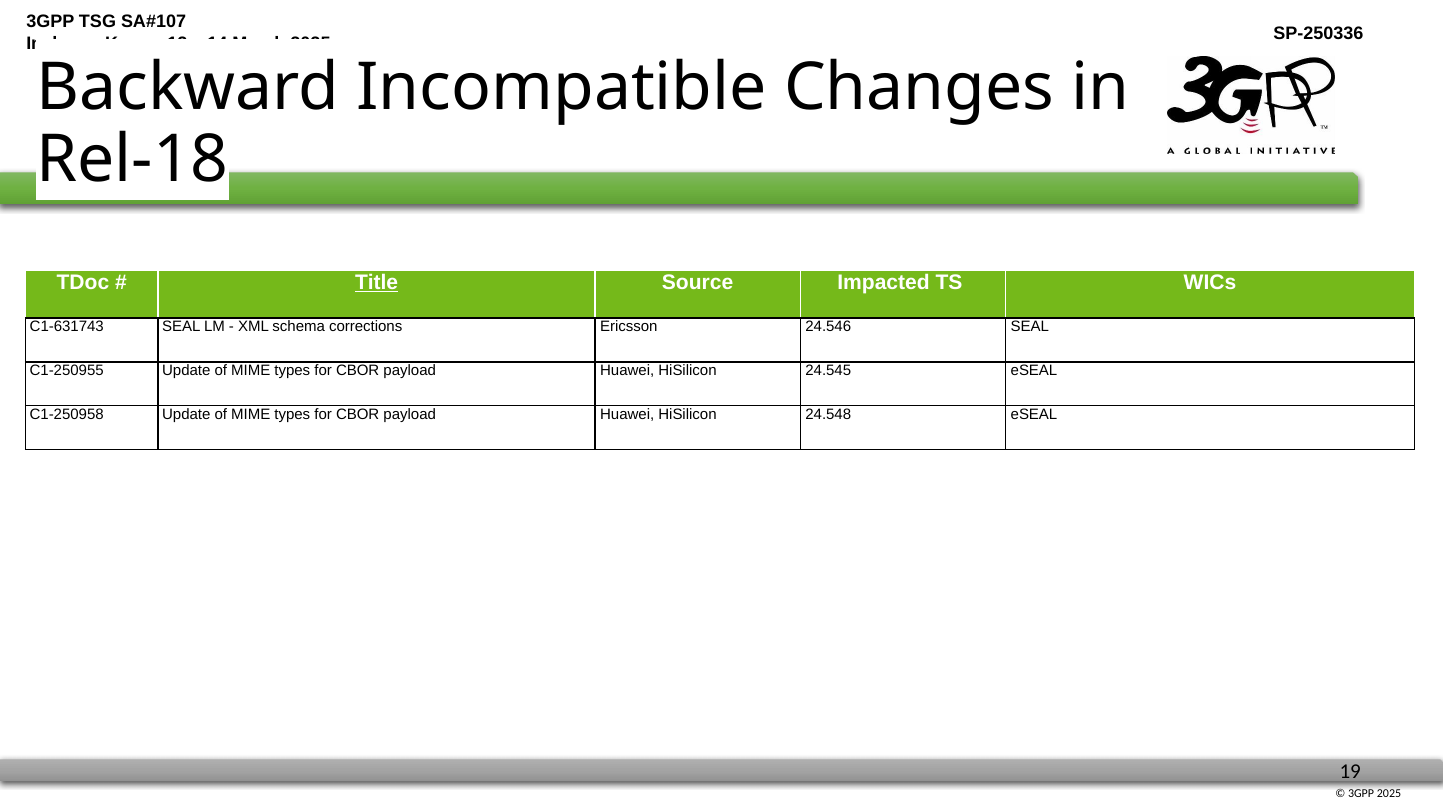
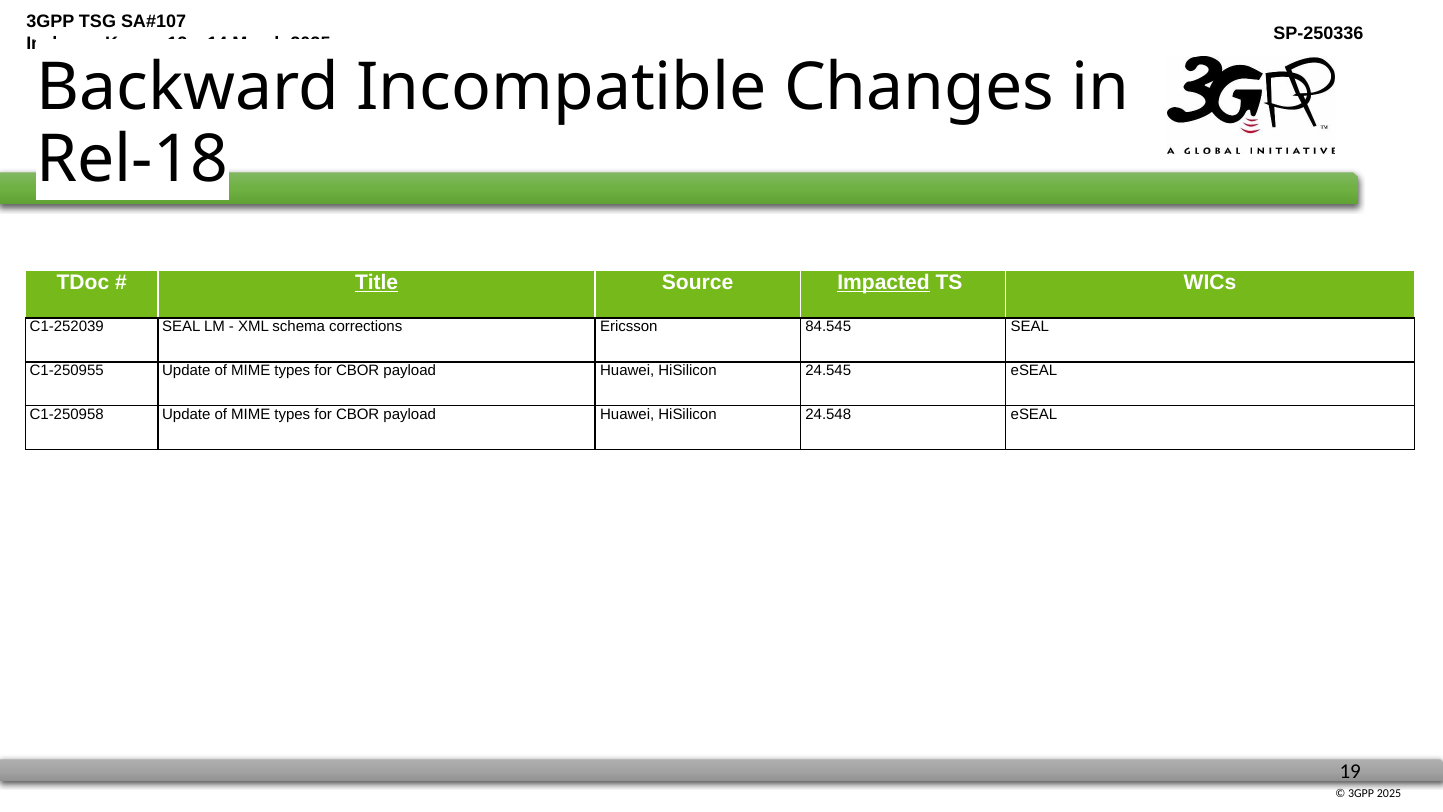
Impacted underline: none -> present
C1-631743: C1-631743 -> C1-252039
24.546: 24.546 -> 84.545
